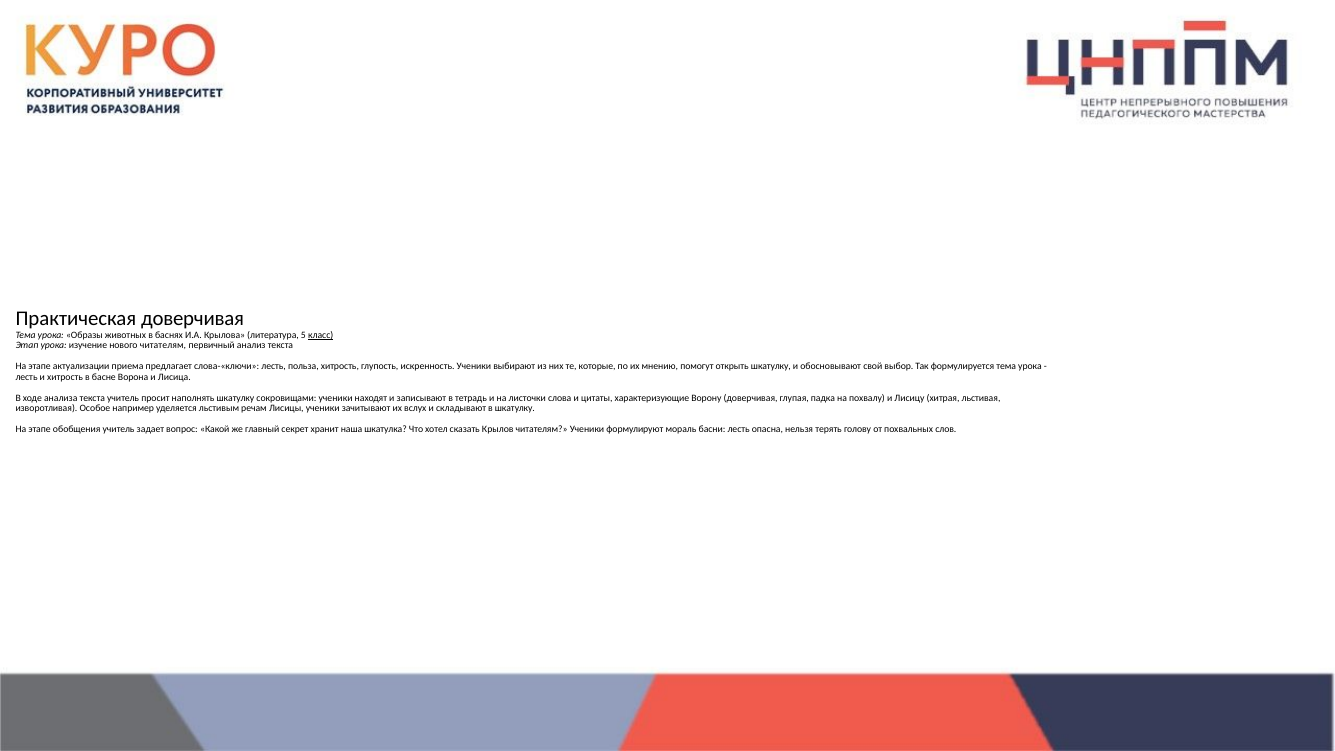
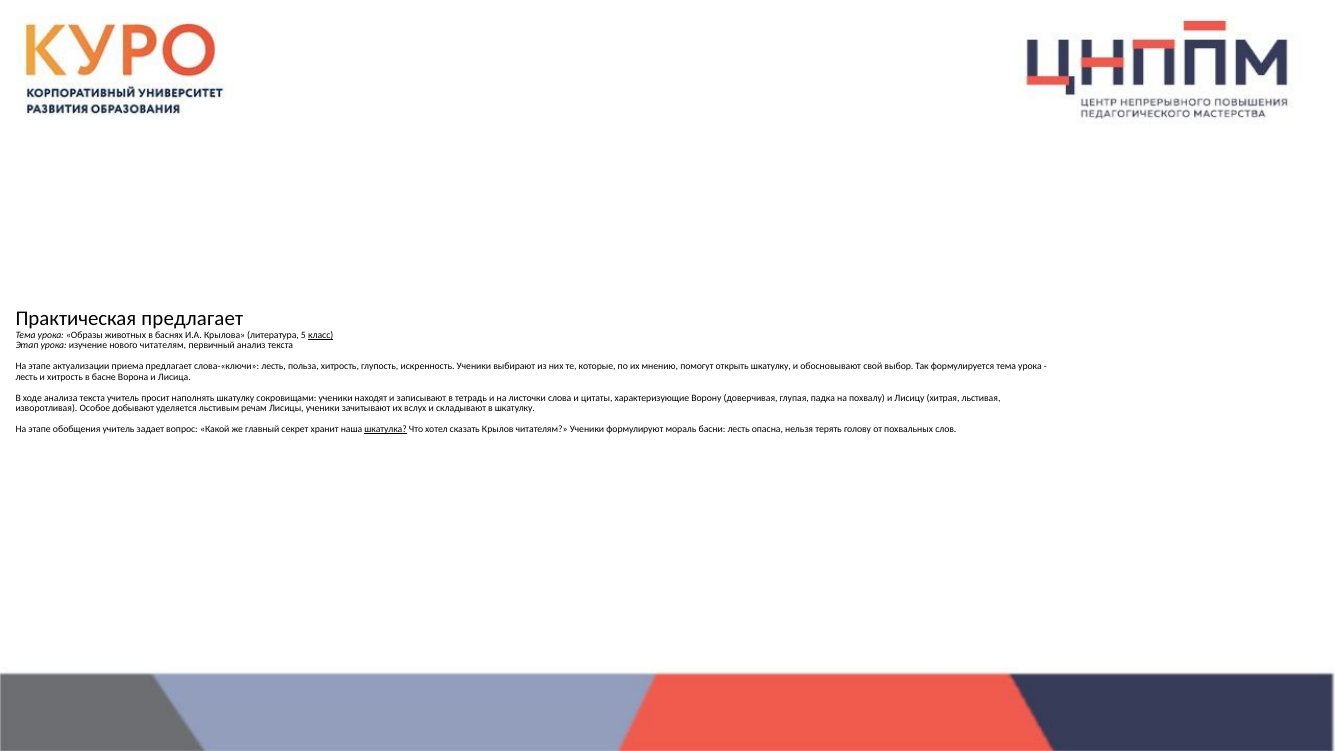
Практическая доверчивая: доверчивая -> предлагает
например: например -> добывают
шкатулка underline: none -> present
